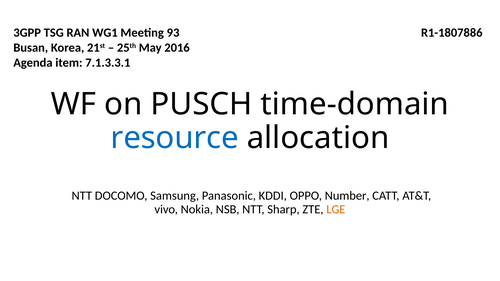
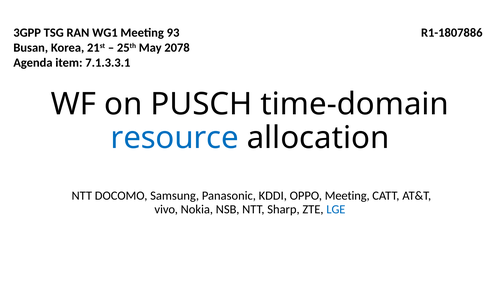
2016: 2016 -> 2078
OPPO Number: Number -> Meeting
LGE colour: orange -> blue
